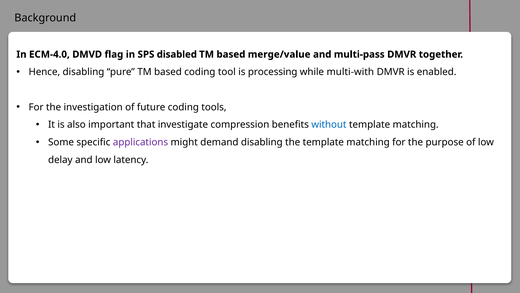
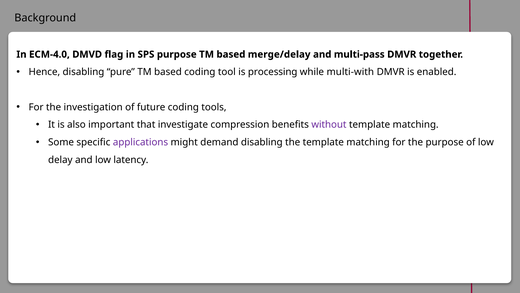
SPS disabled: disabled -> purpose
merge/value: merge/value -> merge/delay
without colour: blue -> purple
